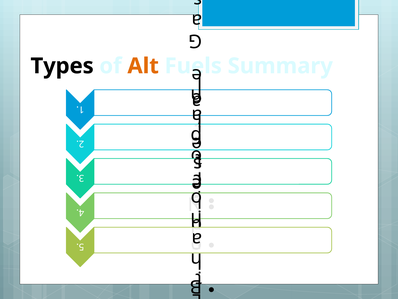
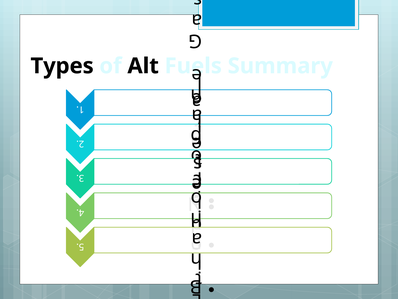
Alt colour: orange -> black
